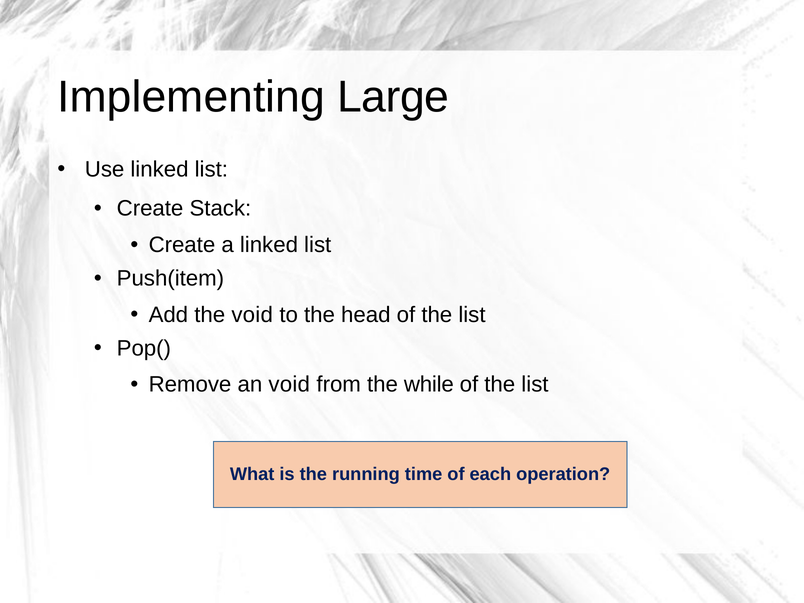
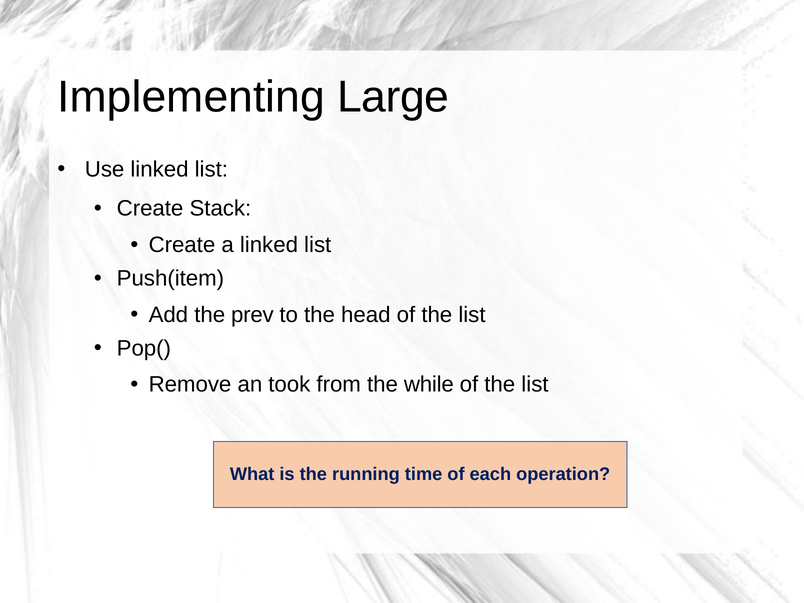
the void: void -> prev
an void: void -> took
